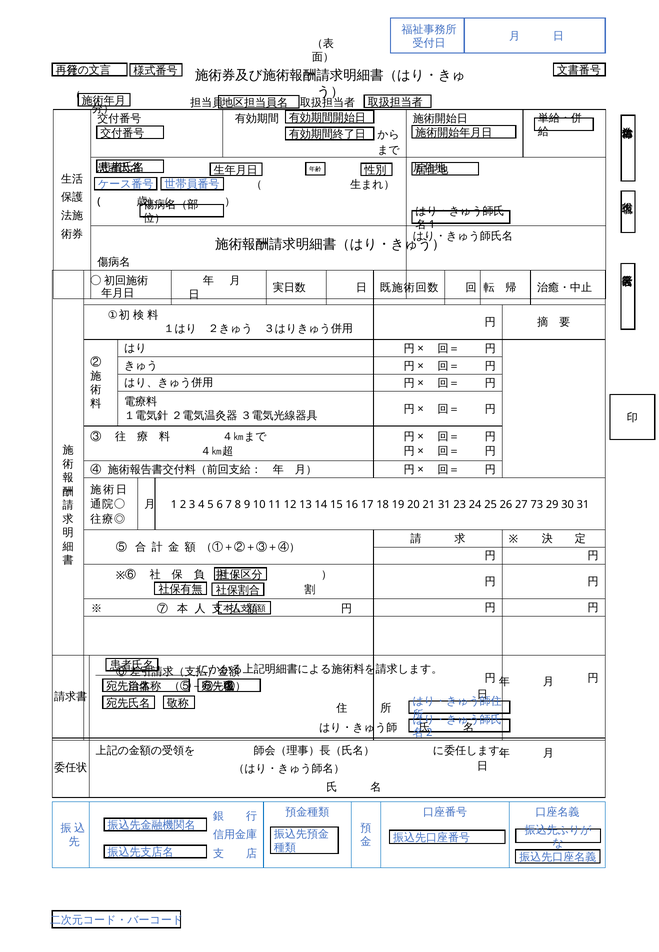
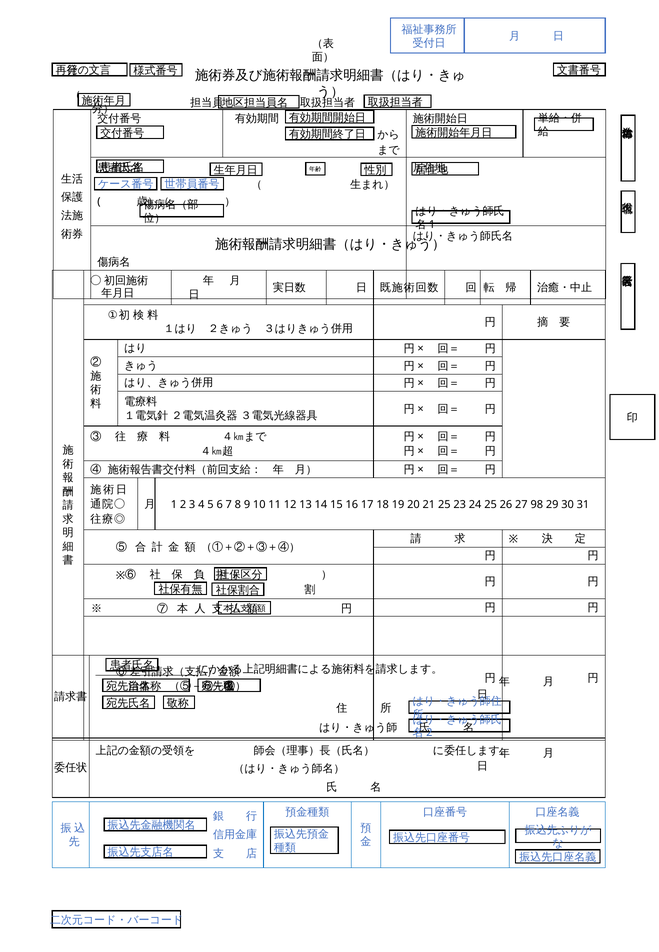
21 31: 31 -> 25
73: 73 -> 98
